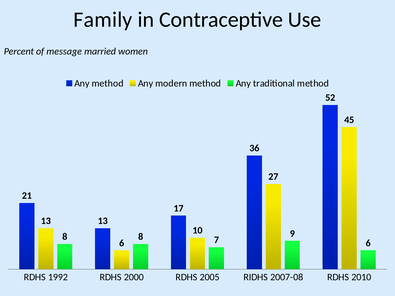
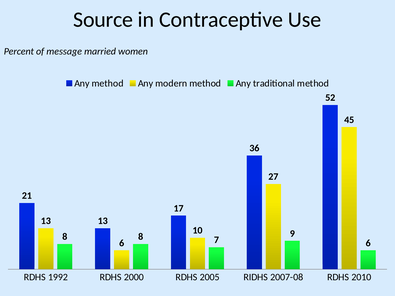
Family: Family -> Source
